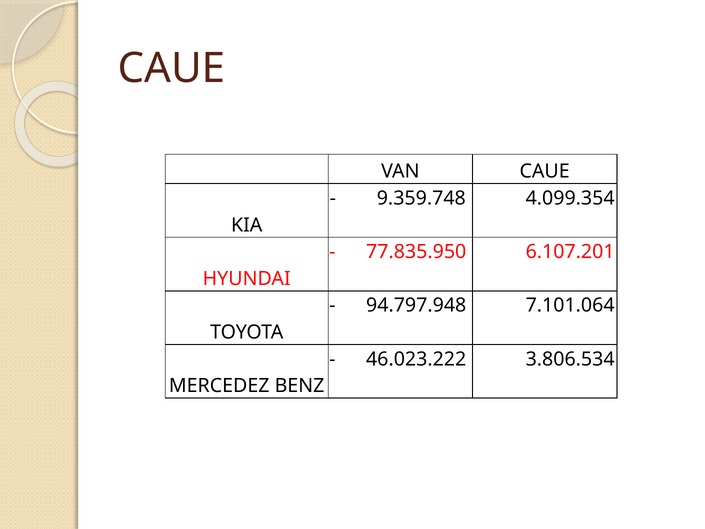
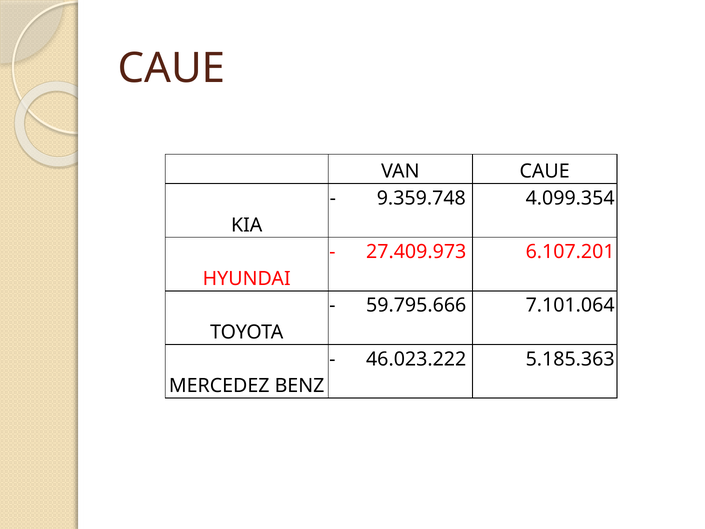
77.835.950: 77.835.950 -> 27.409.973
94.797.948: 94.797.948 -> 59.795.666
3.806.534: 3.806.534 -> 5.185.363
